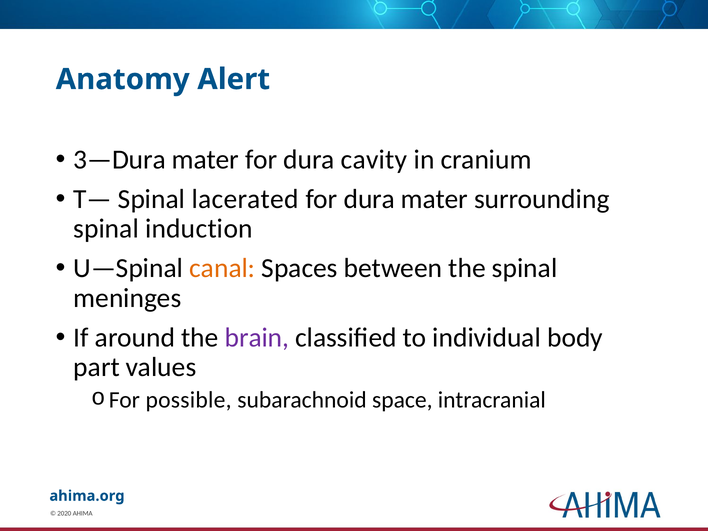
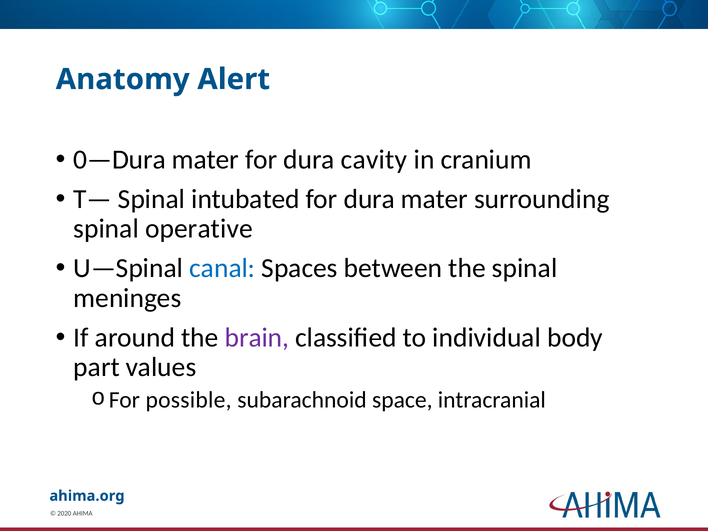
3—Dura: 3—Dura -> 0—Dura
lacerated: lacerated -> intubated
induction: induction -> operative
canal colour: orange -> blue
